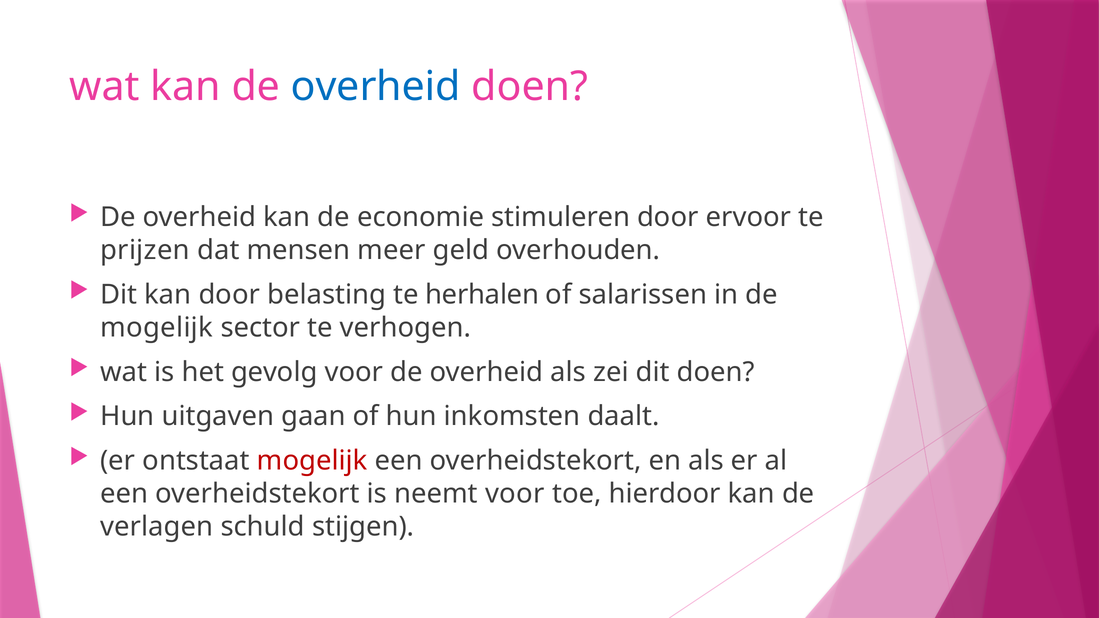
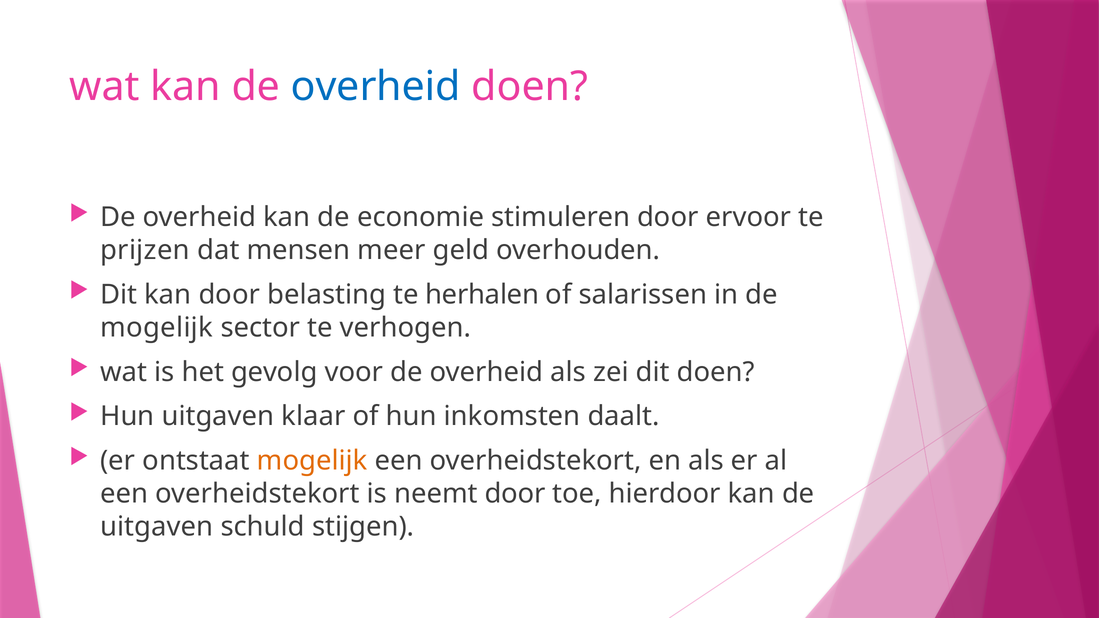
gaan: gaan -> klaar
mogelijk at (312, 461) colour: red -> orange
neemt voor: voor -> door
verlagen at (157, 527): verlagen -> uitgaven
